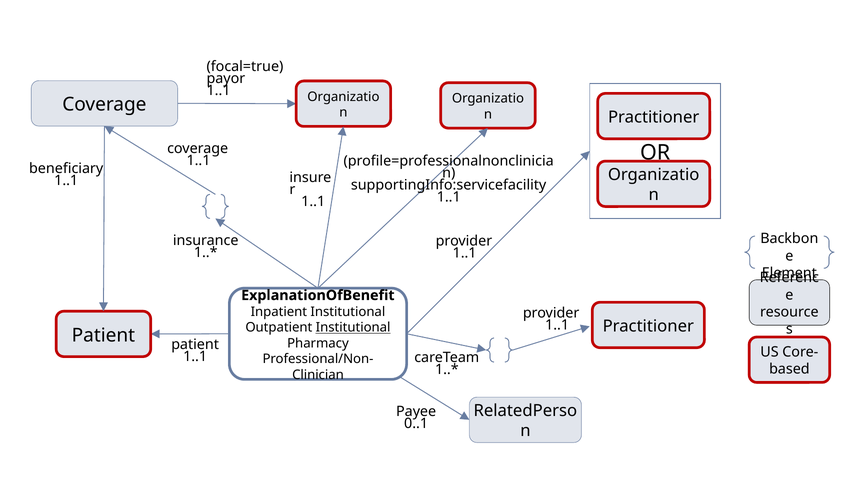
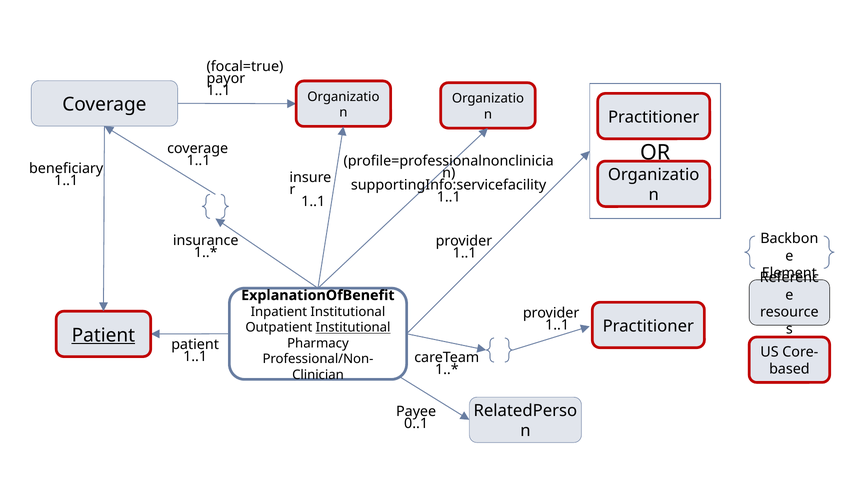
Patient at (103, 336) underline: none -> present
